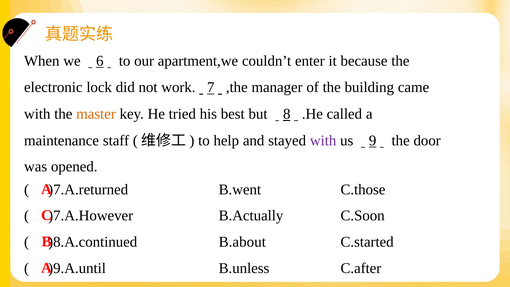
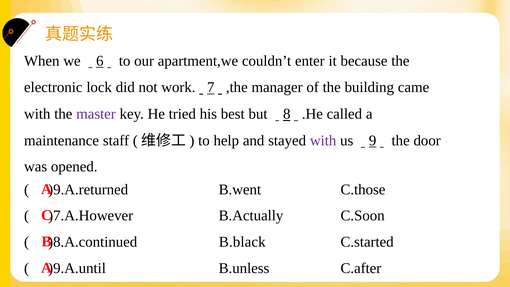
master colour: orange -> purple
)7.A.returned: )7.A.returned -> )9.A.returned
B.about: B.about -> B.black
